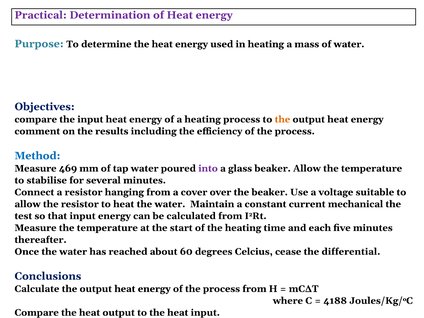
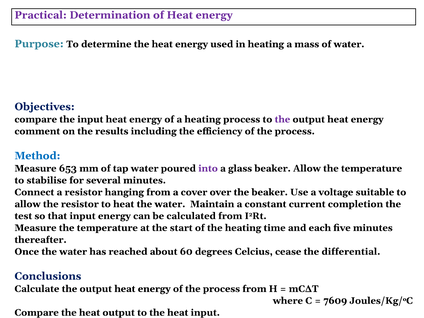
the at (282, 119) colour: orange -> purple
469: 469 -> 653
mechanical: mechanical -> completion
4188: 4188 -> 7609
